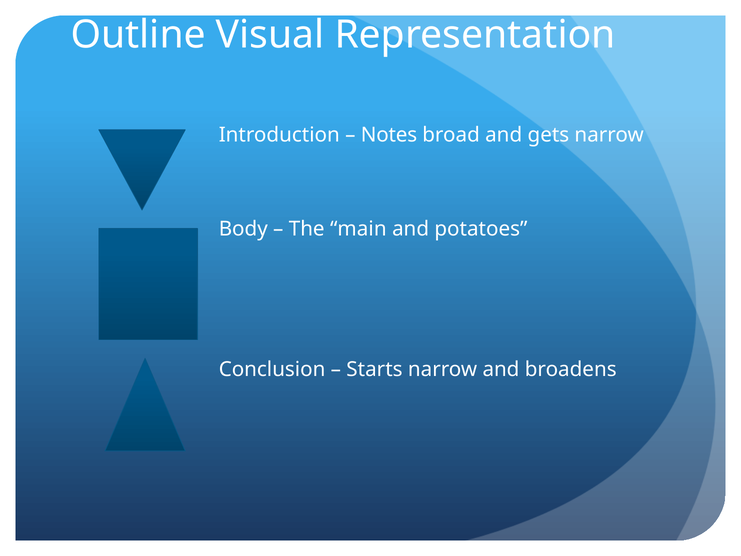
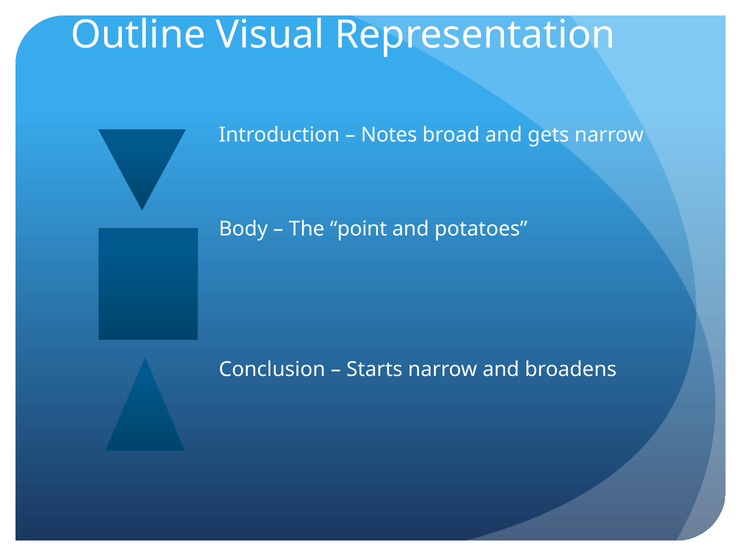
main: main -> point
